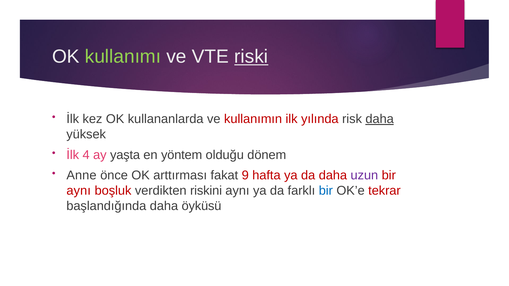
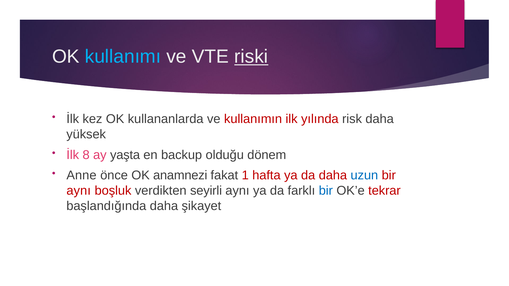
kullanımı colour: light green -> light blue
daha at (380, 119) underline: present -> none
4: 4 -> 8
yöntem: yöntem -> backup
arttırması: arttırması -> anamnezi
9: 9 -> 1
uzun colour: purple -> blue
riskini: riskini -> seyirli
öyküsü: öyküsü -> şikayet
